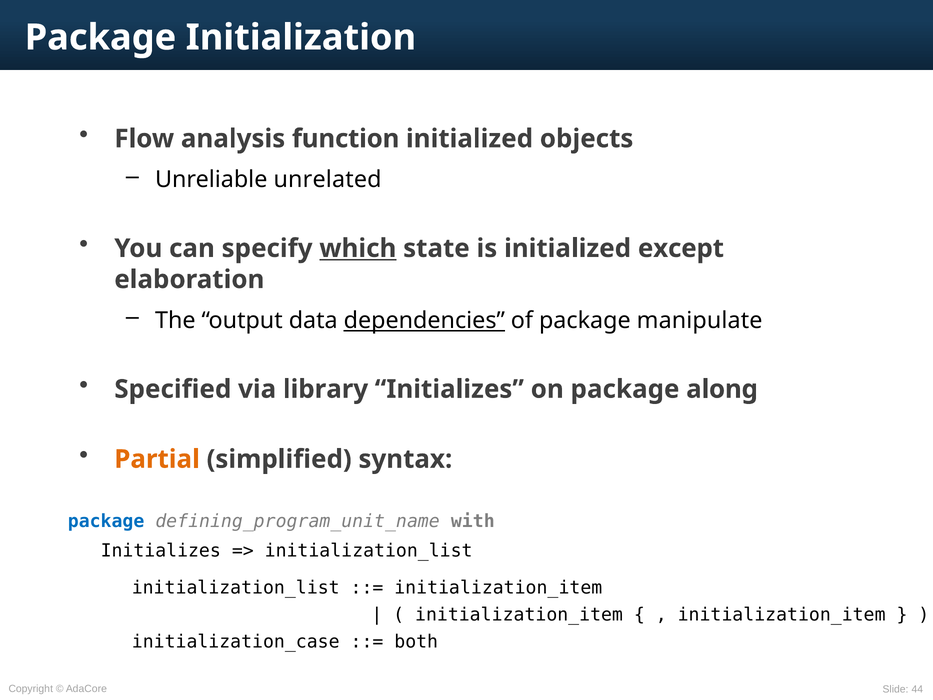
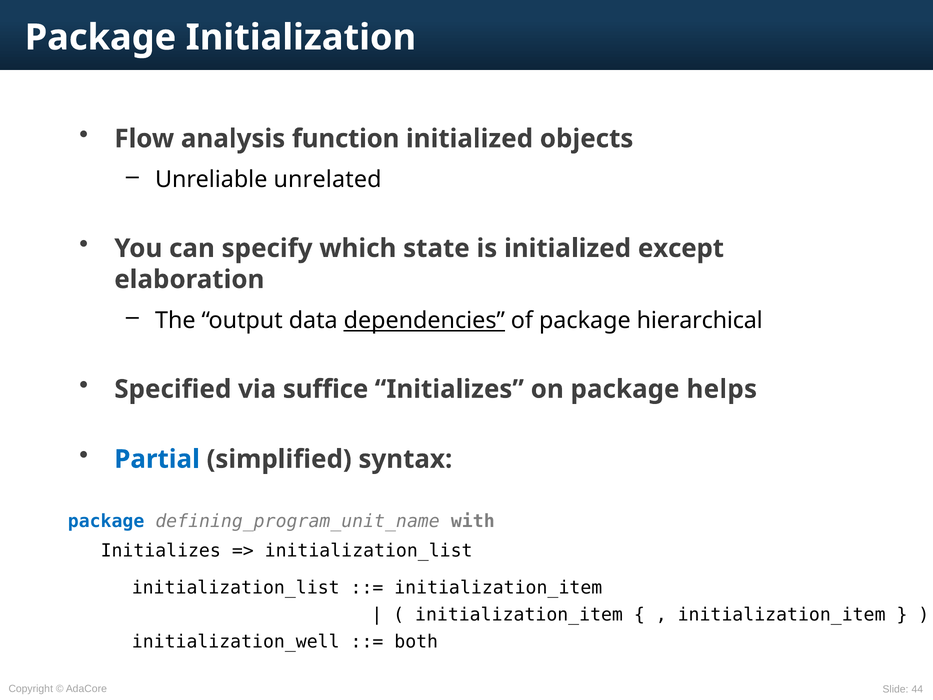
which underline: present -> none
manipulate: manipulate -> hierarchical
library: library -> suffice
along: along -> helps
Partial colour: orange -> blue
initialization_case: initialization_case -> initialization_well
